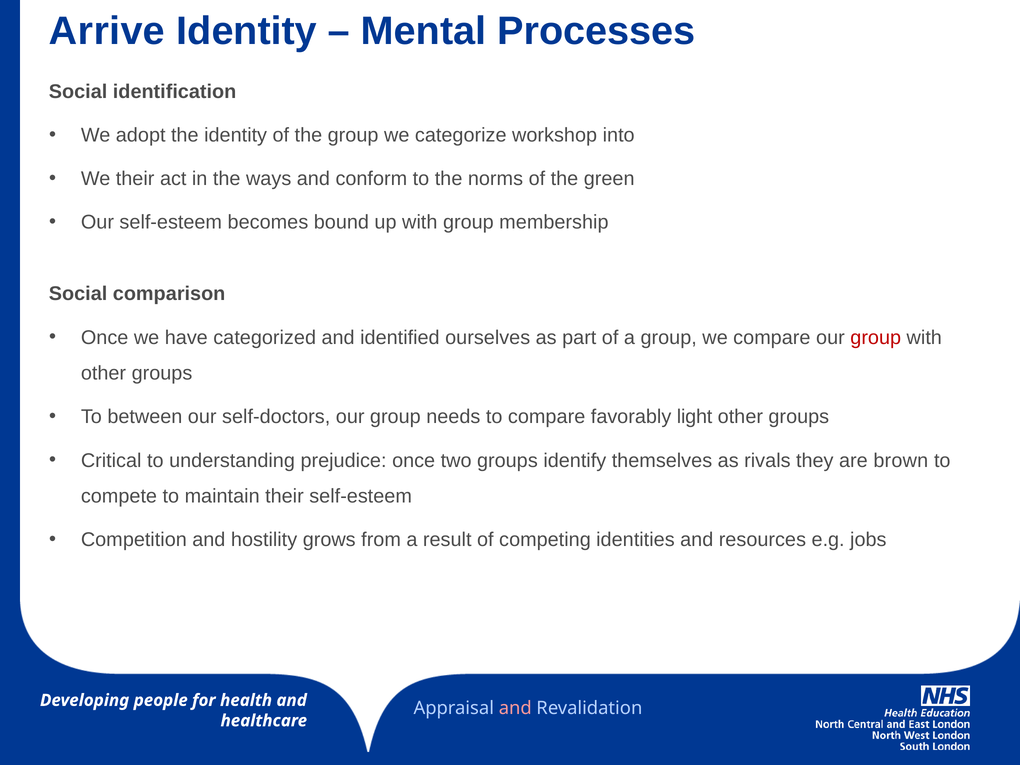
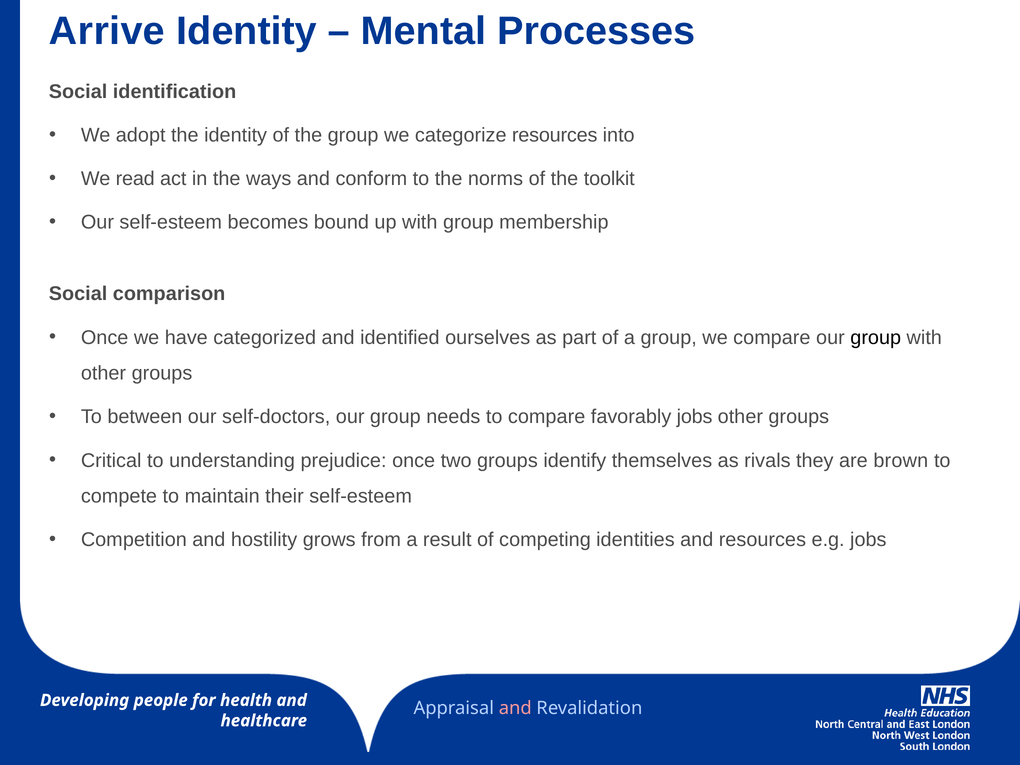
categorize workshop: workshop -> resources
We their: their -> read
green: green -> toolkit
group at (876, 337) colour: red -> black
favorably light: light -> jobs
